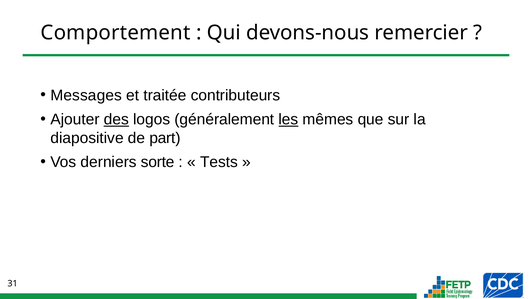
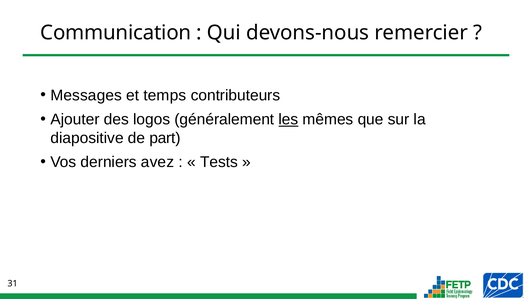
Comportement: Comportement -> Communication
traitée: traitée -> temps
des underline: present -> none
sorte: sorte -> avez
